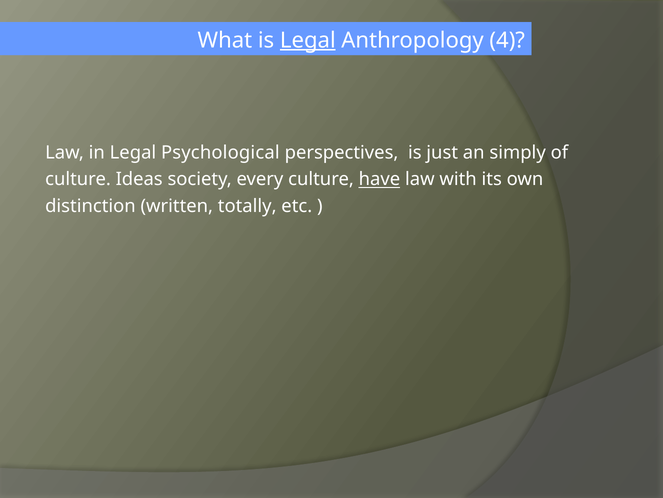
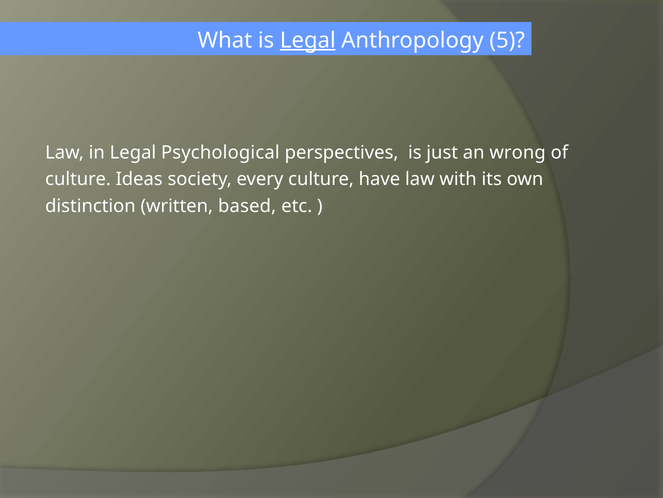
4: 4 -> 5
simply: simply -> wrong
have underline: present -> none
totally: totally -> based
